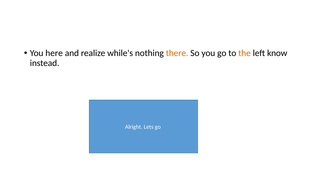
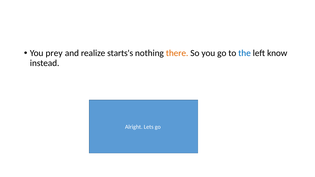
here: here -> prey
while's: while's -> starts's
the colour: orange -> blue
